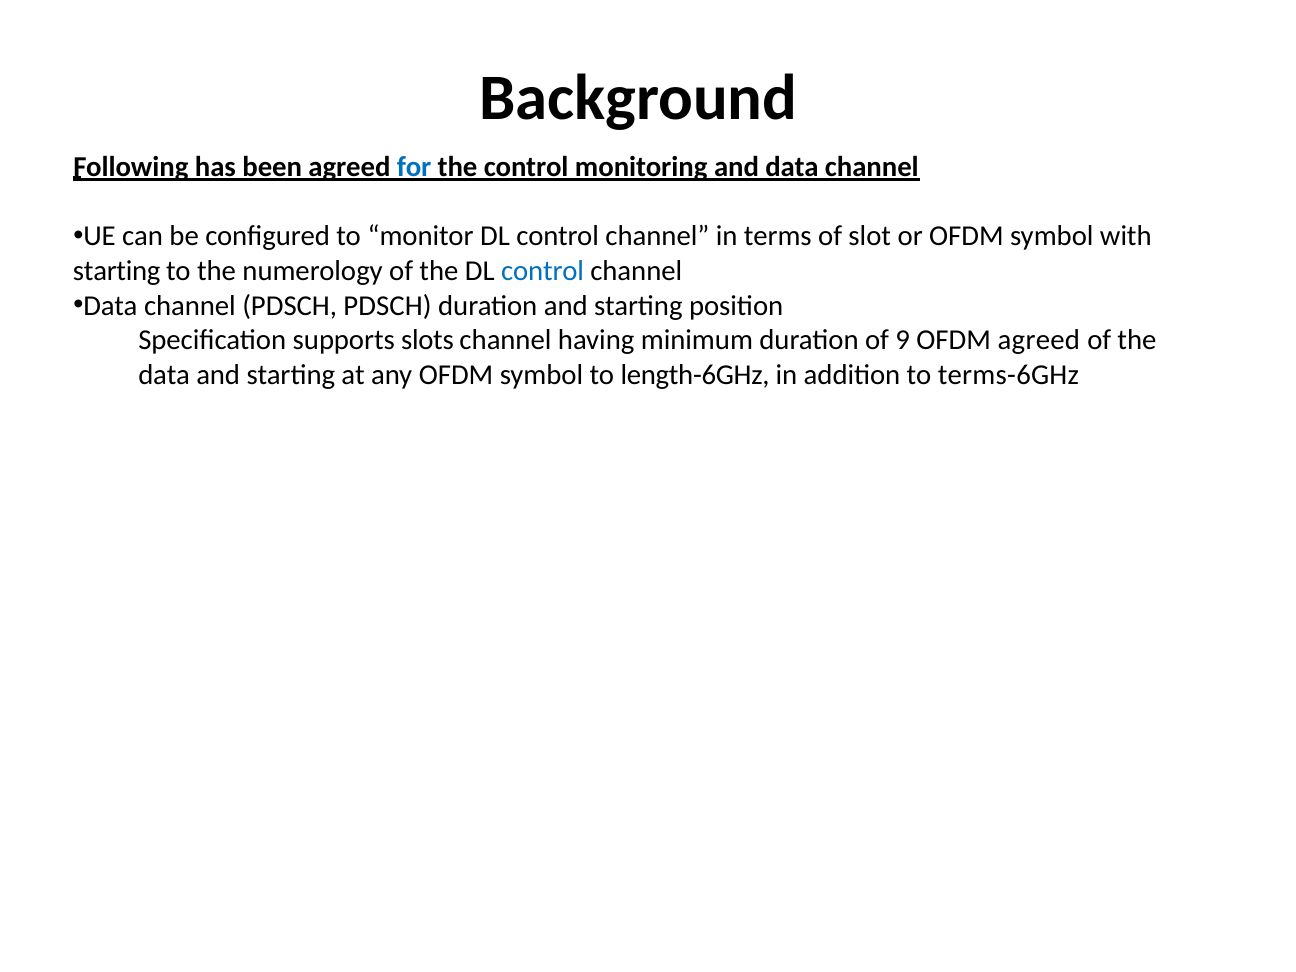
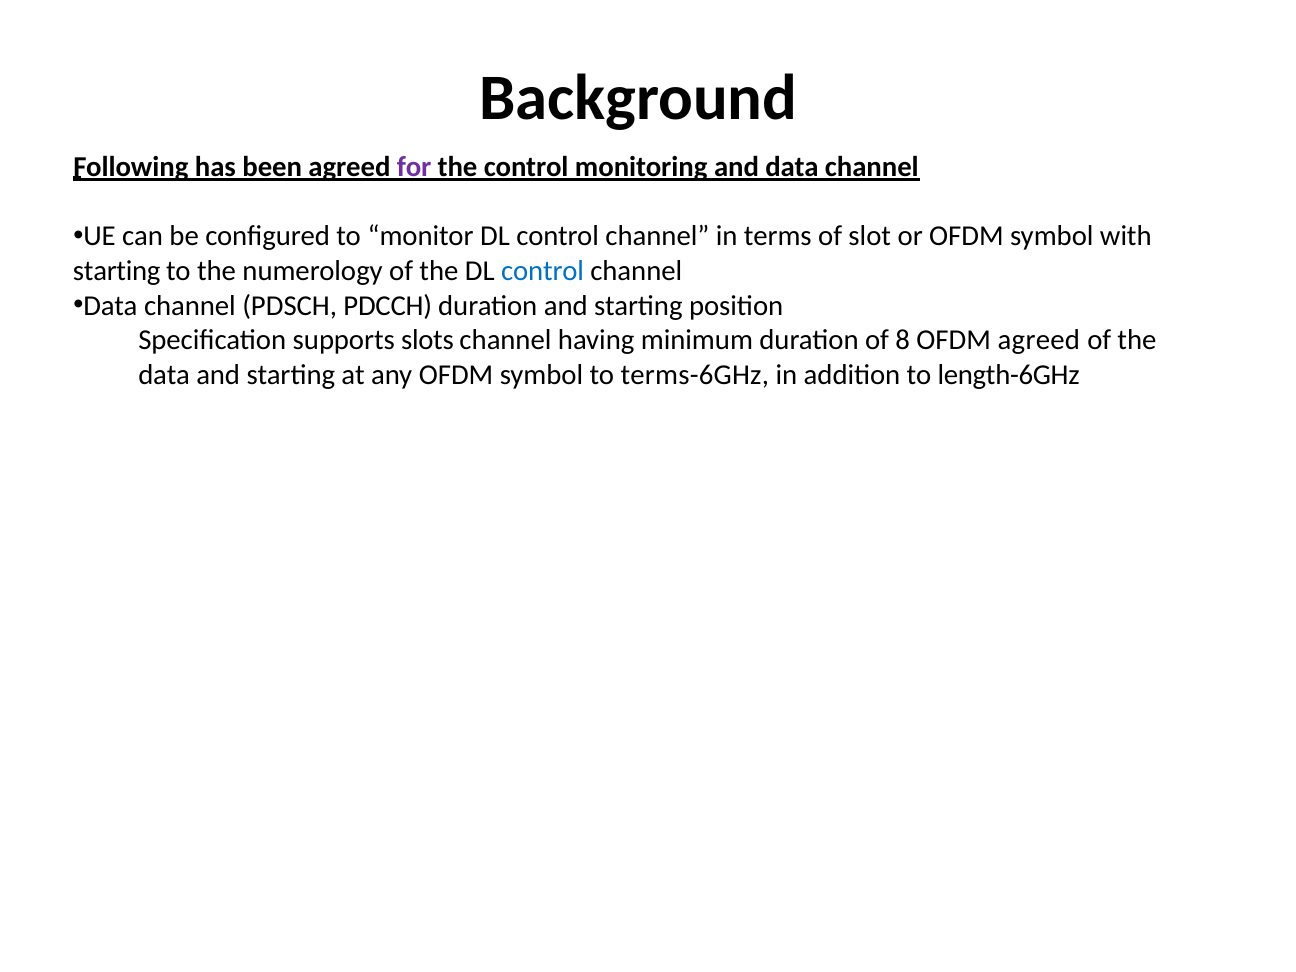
for colour: blue -> purple
PDSCH PDSCH: PDSCH -> PDCCH
9: 9 -> 8
length-6GHz: length-6GHz -> terms-6GHz
terms-6GHz: terms-6GHz -> length-6GHz
